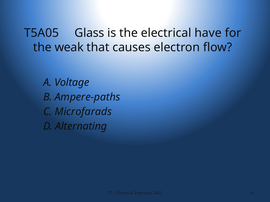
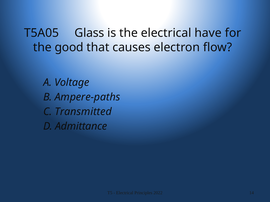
weak: weak -> good
Microfarads: Microfarads -> Transmitted
Alternating: Alternating -> Admittance
